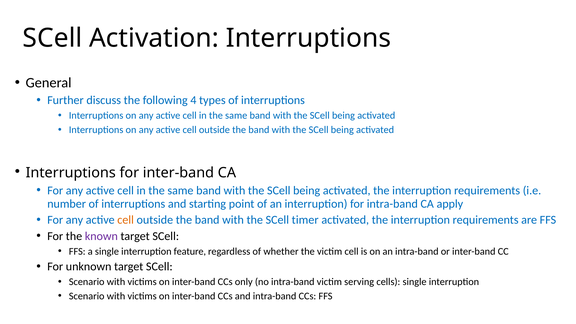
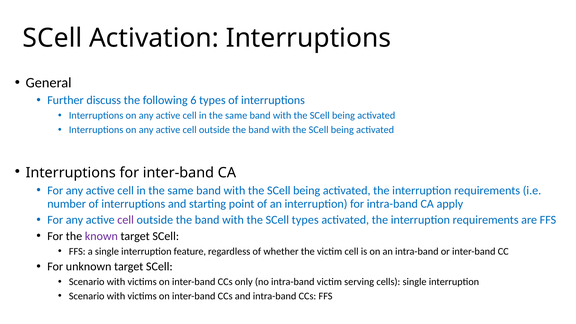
4: 4 -> 6
cell at (126, 220) colour: orange -> purple
SCell timer: timer -> types
